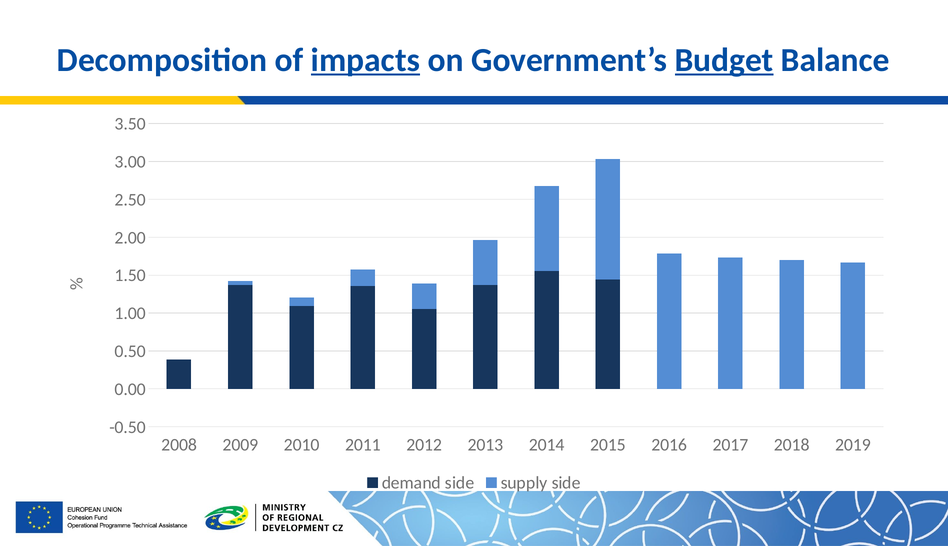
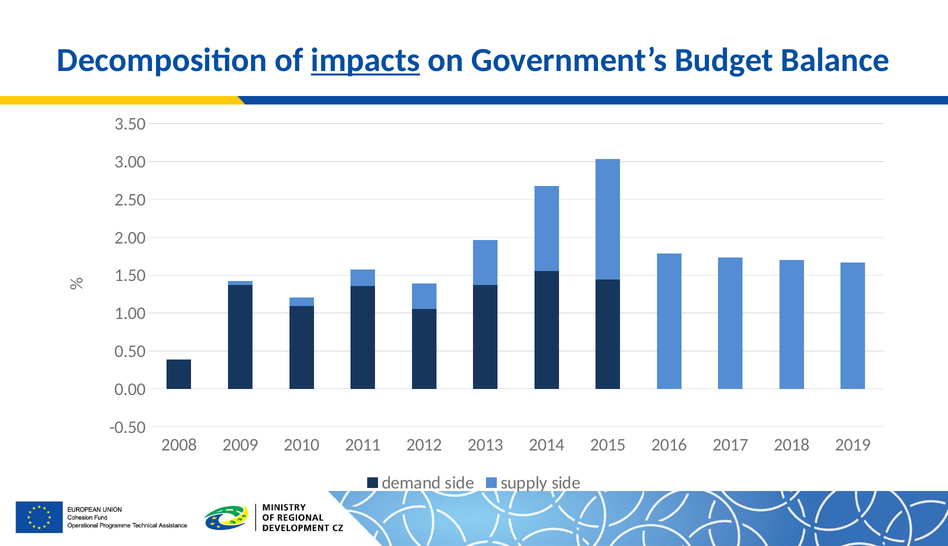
Budget underline: present -> none
